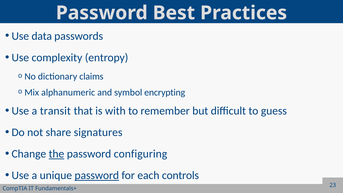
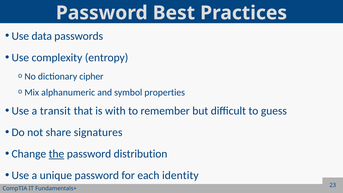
claims: claims -> cipher
encrypting: encrypting -> properties
configuring: configuring -> distribution
password at (97, 175) underline: present -> none
controls: controls -> identity
